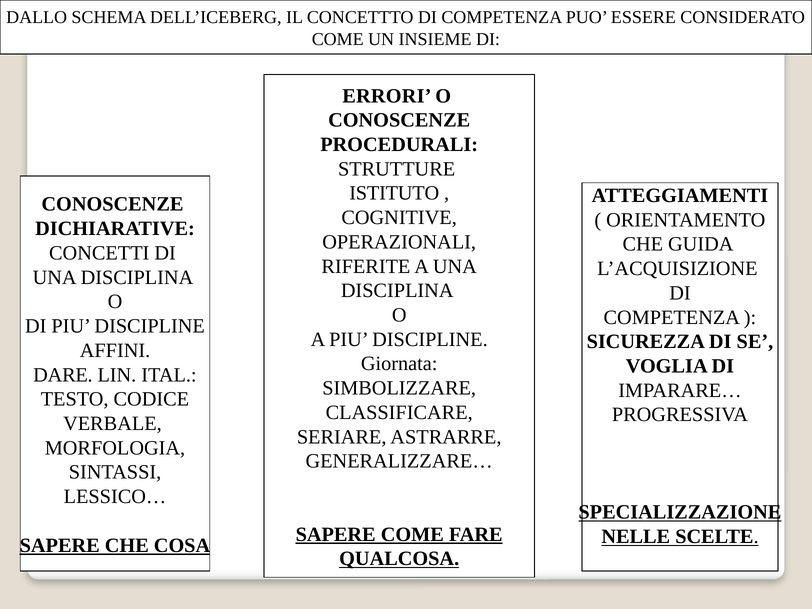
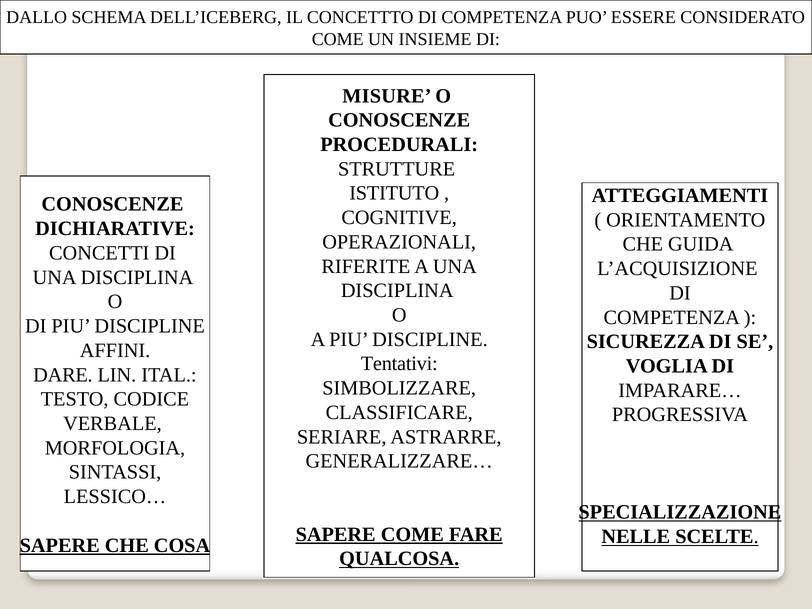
ERRORI: ERRORI -> MISURE
Giornata: Giornata -> Tentativi
